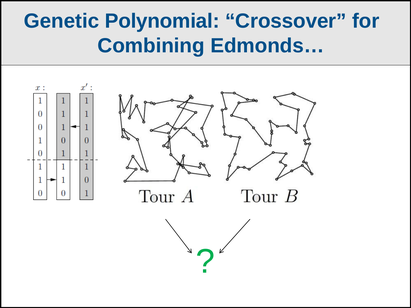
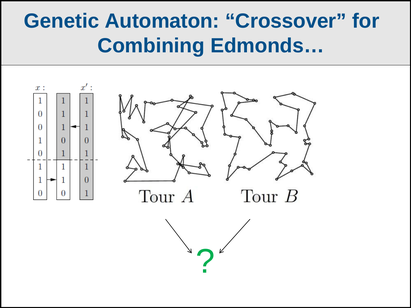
Polynomial: Polynomial -> Automaton
